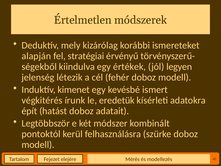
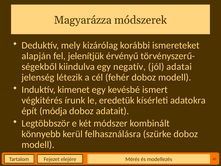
Értelmetlen: Értelmetlen -> Magyarázza
stratégiai: stratégiai -> jelenítjük
értékek: értékek -> negatív
legyen: legyen -> adatai
hatást: hatást -> módja
pontoktól: pontoktól -> könnyebb
